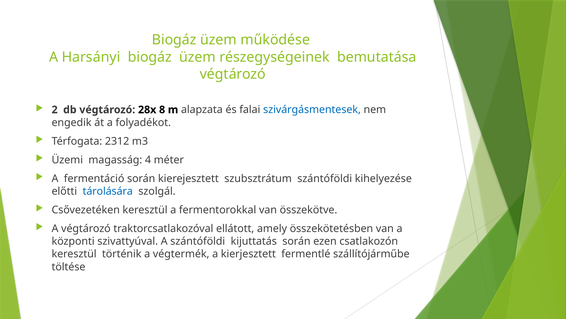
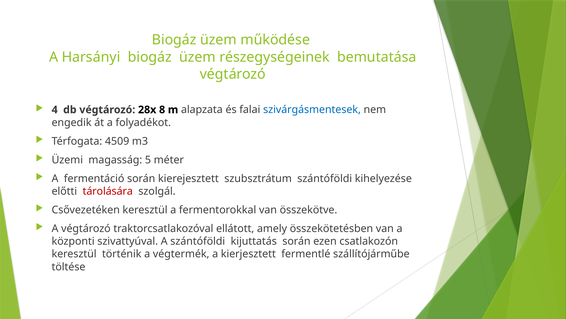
2: 2 -> 4
2312: 2312 -> 4509
4: 4 -> 5
tárolására colour: blue -> red
